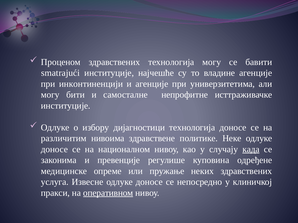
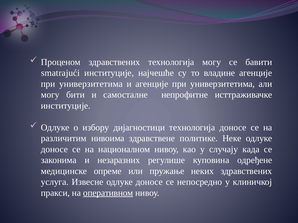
инконтиненцији at (91, 84): инконтиненцији -> универзитетима
када underline: present -> none
превенције: превенције -> незаразних
